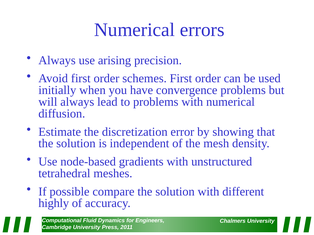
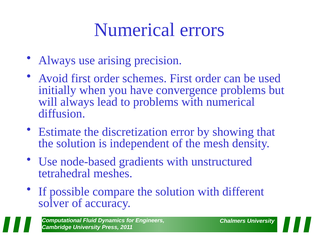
highly: highly -> solver
